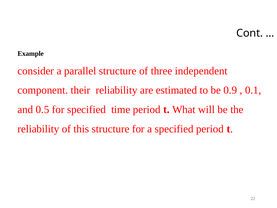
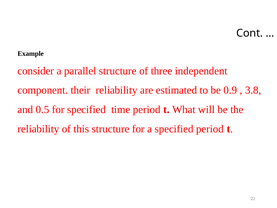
0.1: 0.1 -> 3.8
